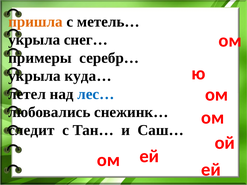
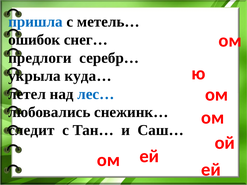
пришла colour: orange -> blue
укрыла at (34, 40): укрыла -> ошибок
примеры: примеры -> предлоги
